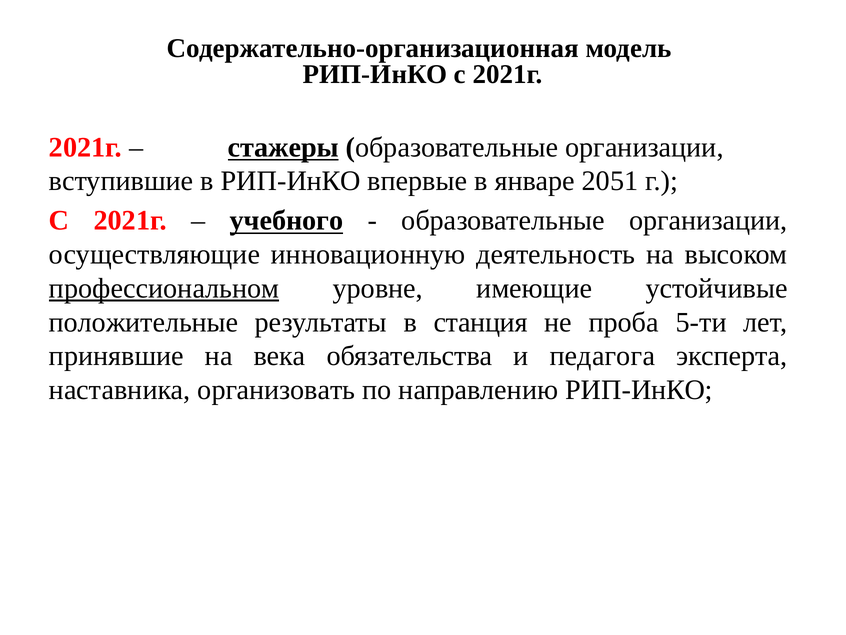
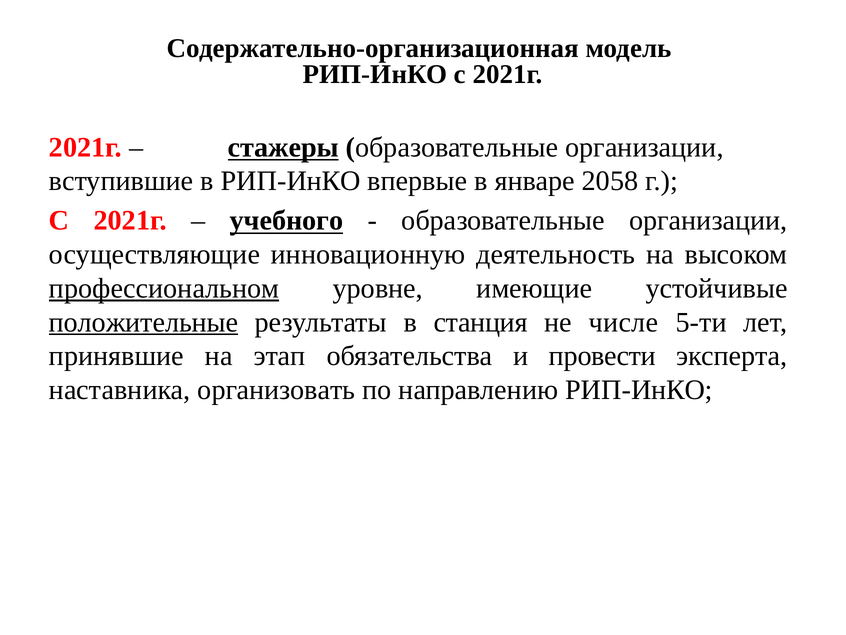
2051: 2051 -> 2058
положительные underline: none -> present
проба: проба -> числе
века: века -> этап
педагога: педагога -> провести
